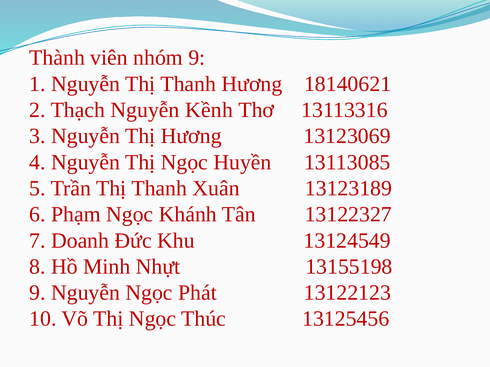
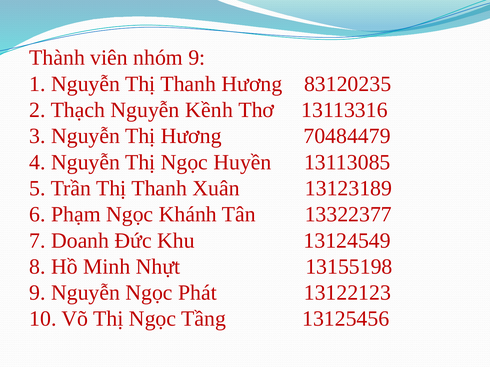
18140621: 18140621 -> 83120235
13123069: 13123069 -> 70484479
13122327: 13122327 -> 13322377
Thúc: Thúc -> Tầng
